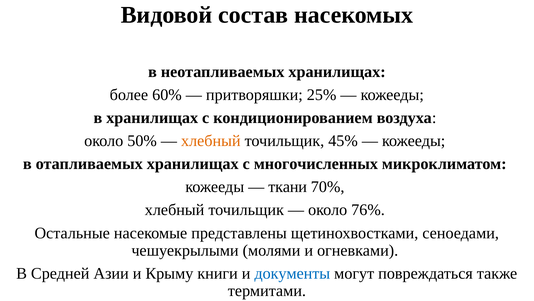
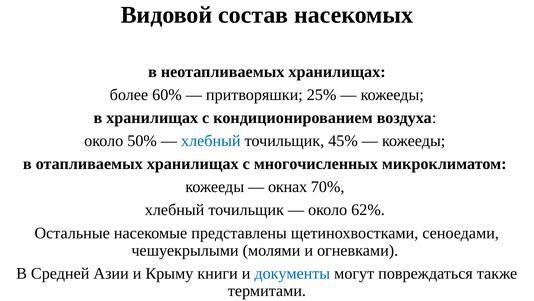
хлебный at (211, 141) colour: orange -> blue
ткани: ткани -> окнах
76%: 76% -> 62%
